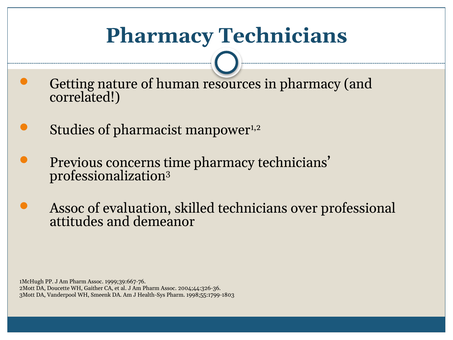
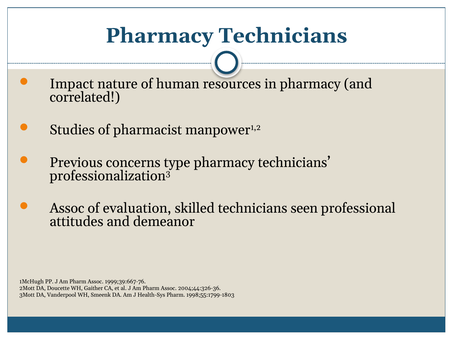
Getting: Getting -> Impact
time: time -> type
over: over -> seen
